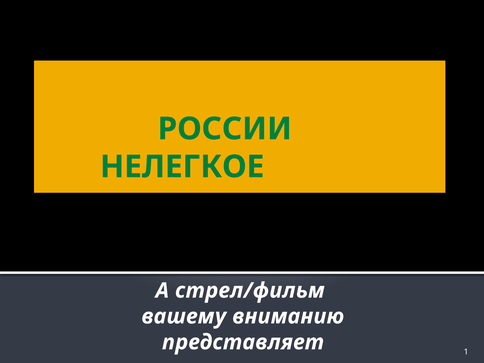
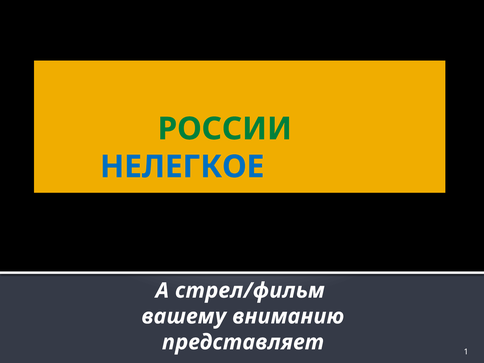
НЕЛЕГКОЕ colour: green -> blue
